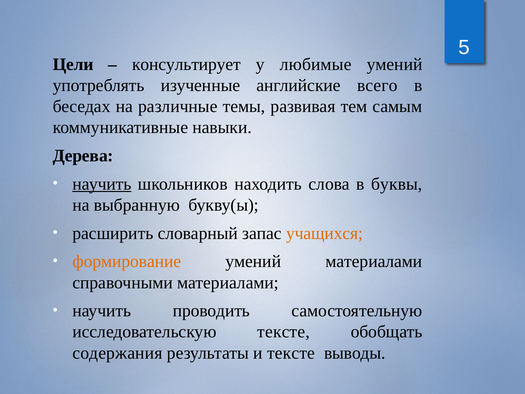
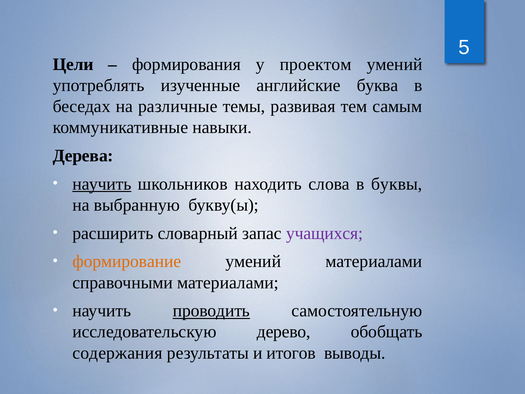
консультирует: консультирует -> формирования
любимые: любимые -> проектом
всего: всего -> буква
учащихся colour: orange -> purple
проводить underline: none -> present
исследовательскую тексте: тексте -> дерево
и тексте: тексте -> итогов
